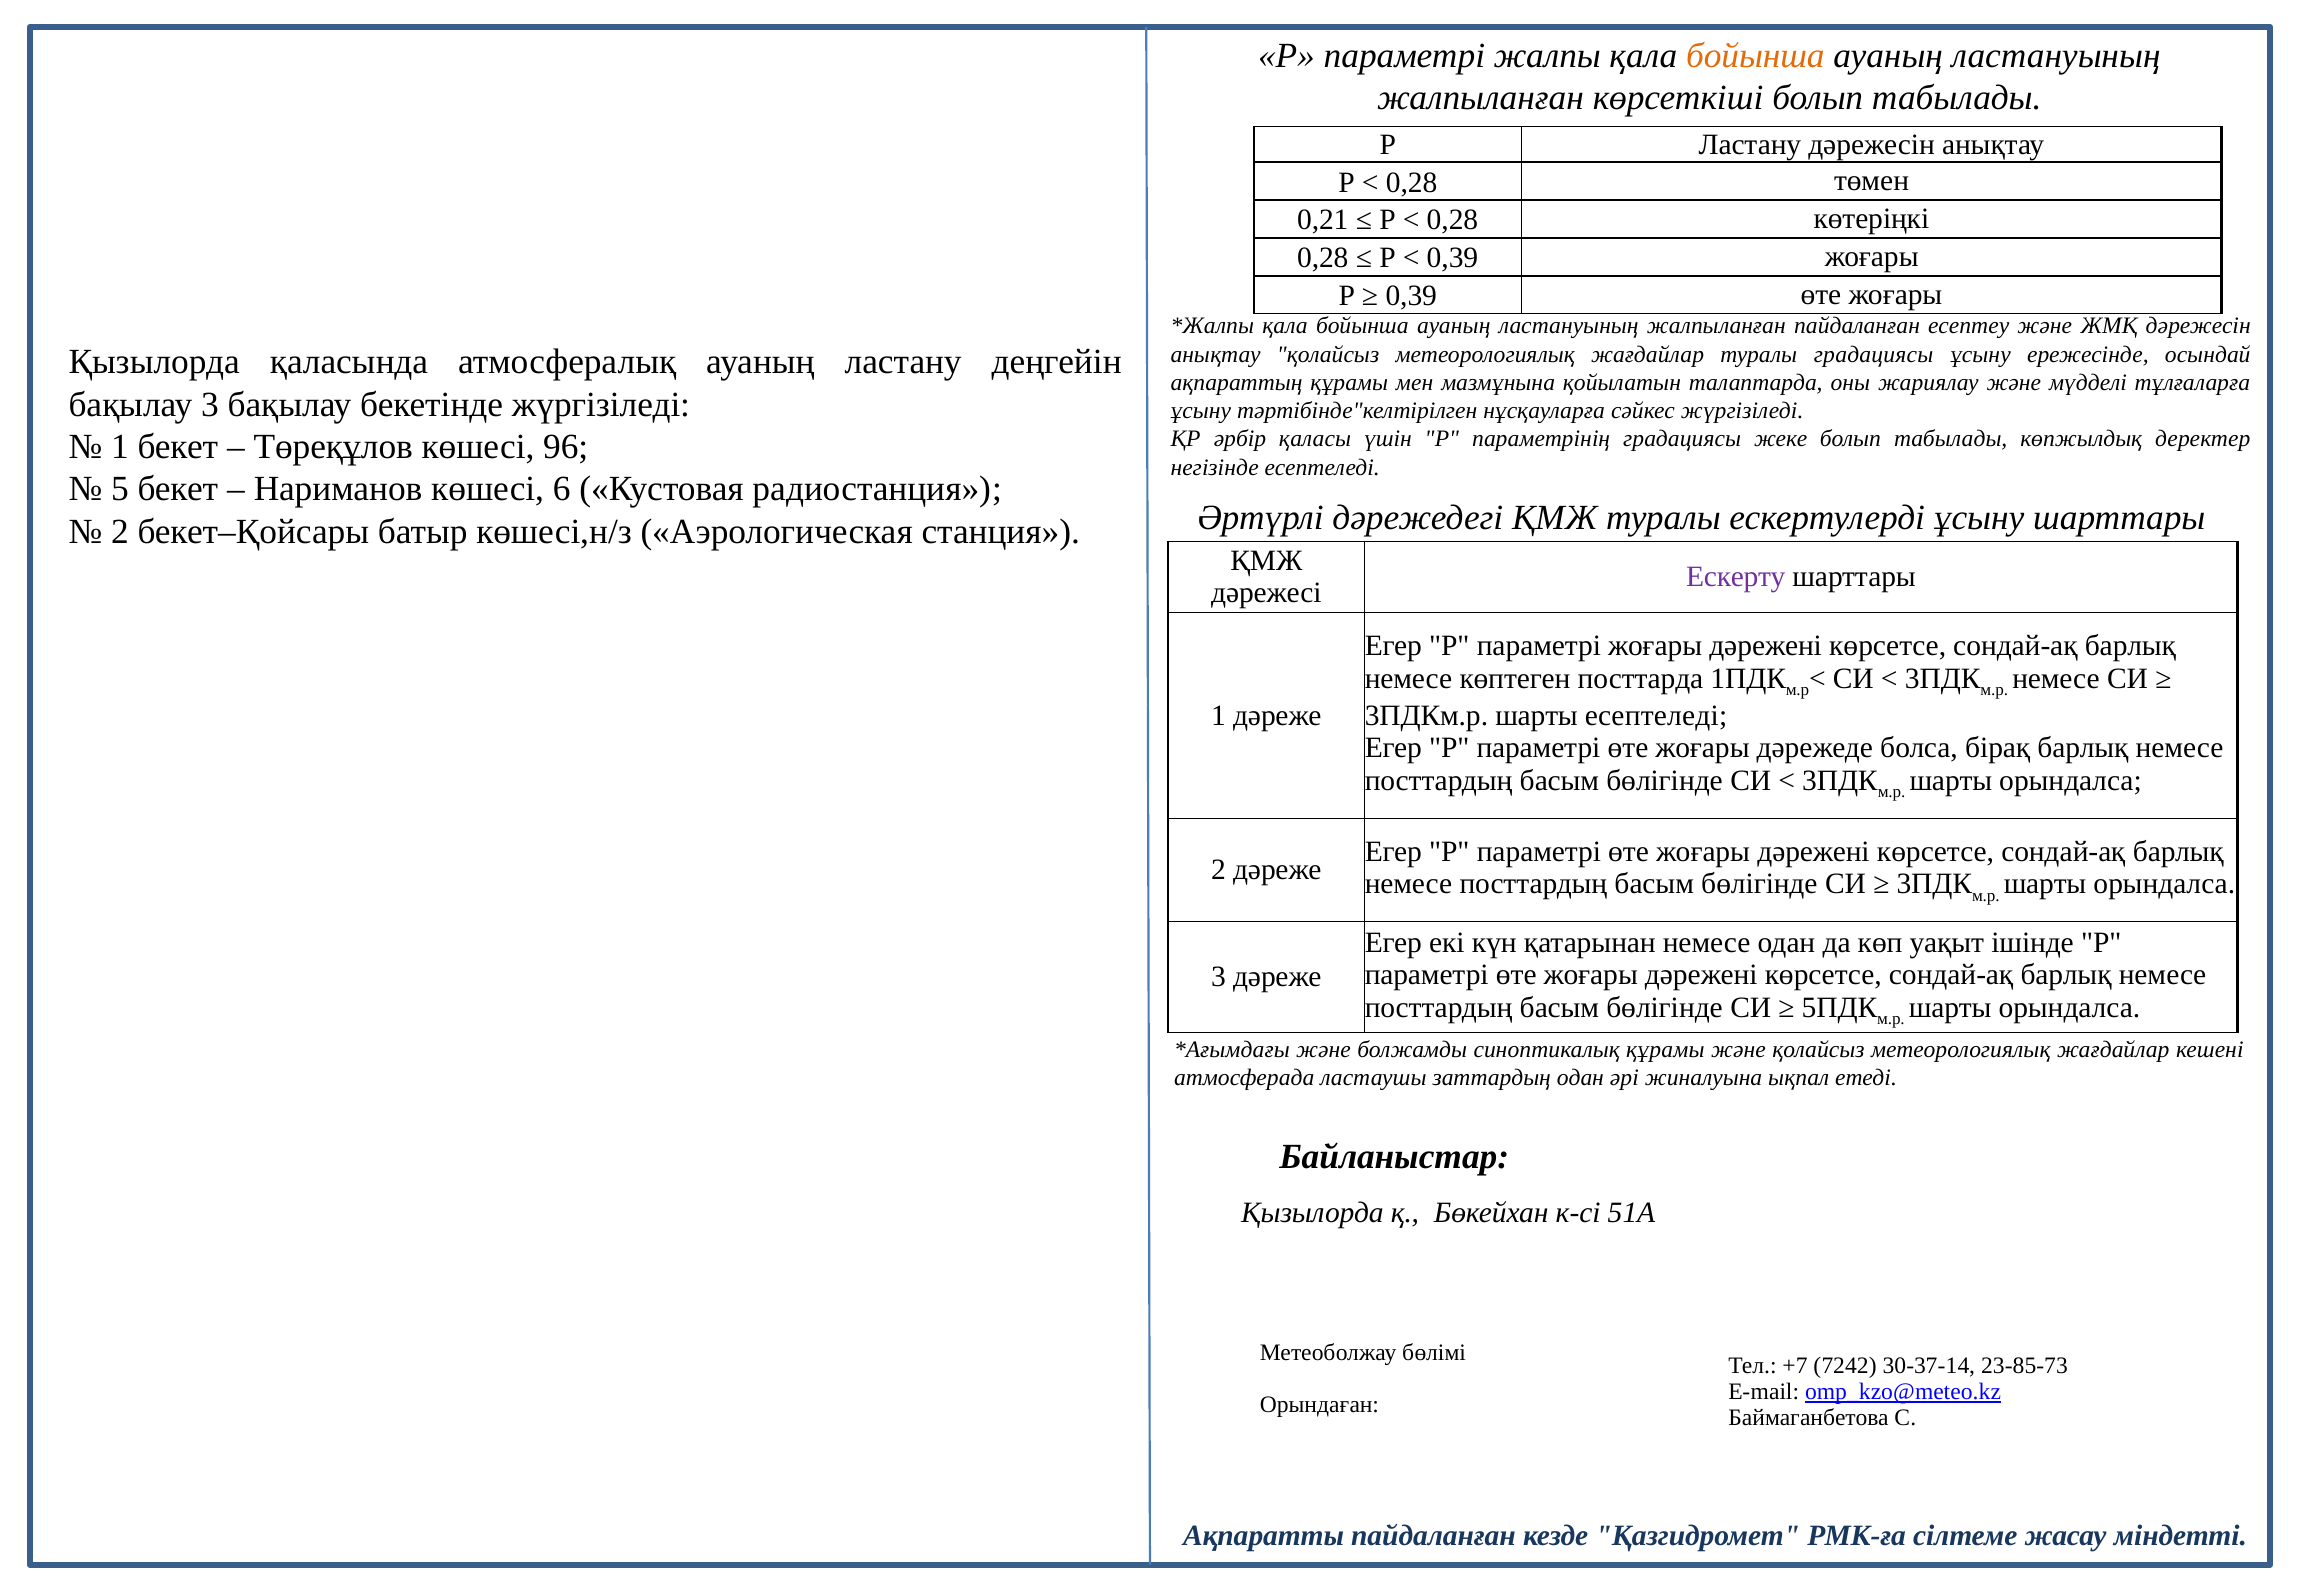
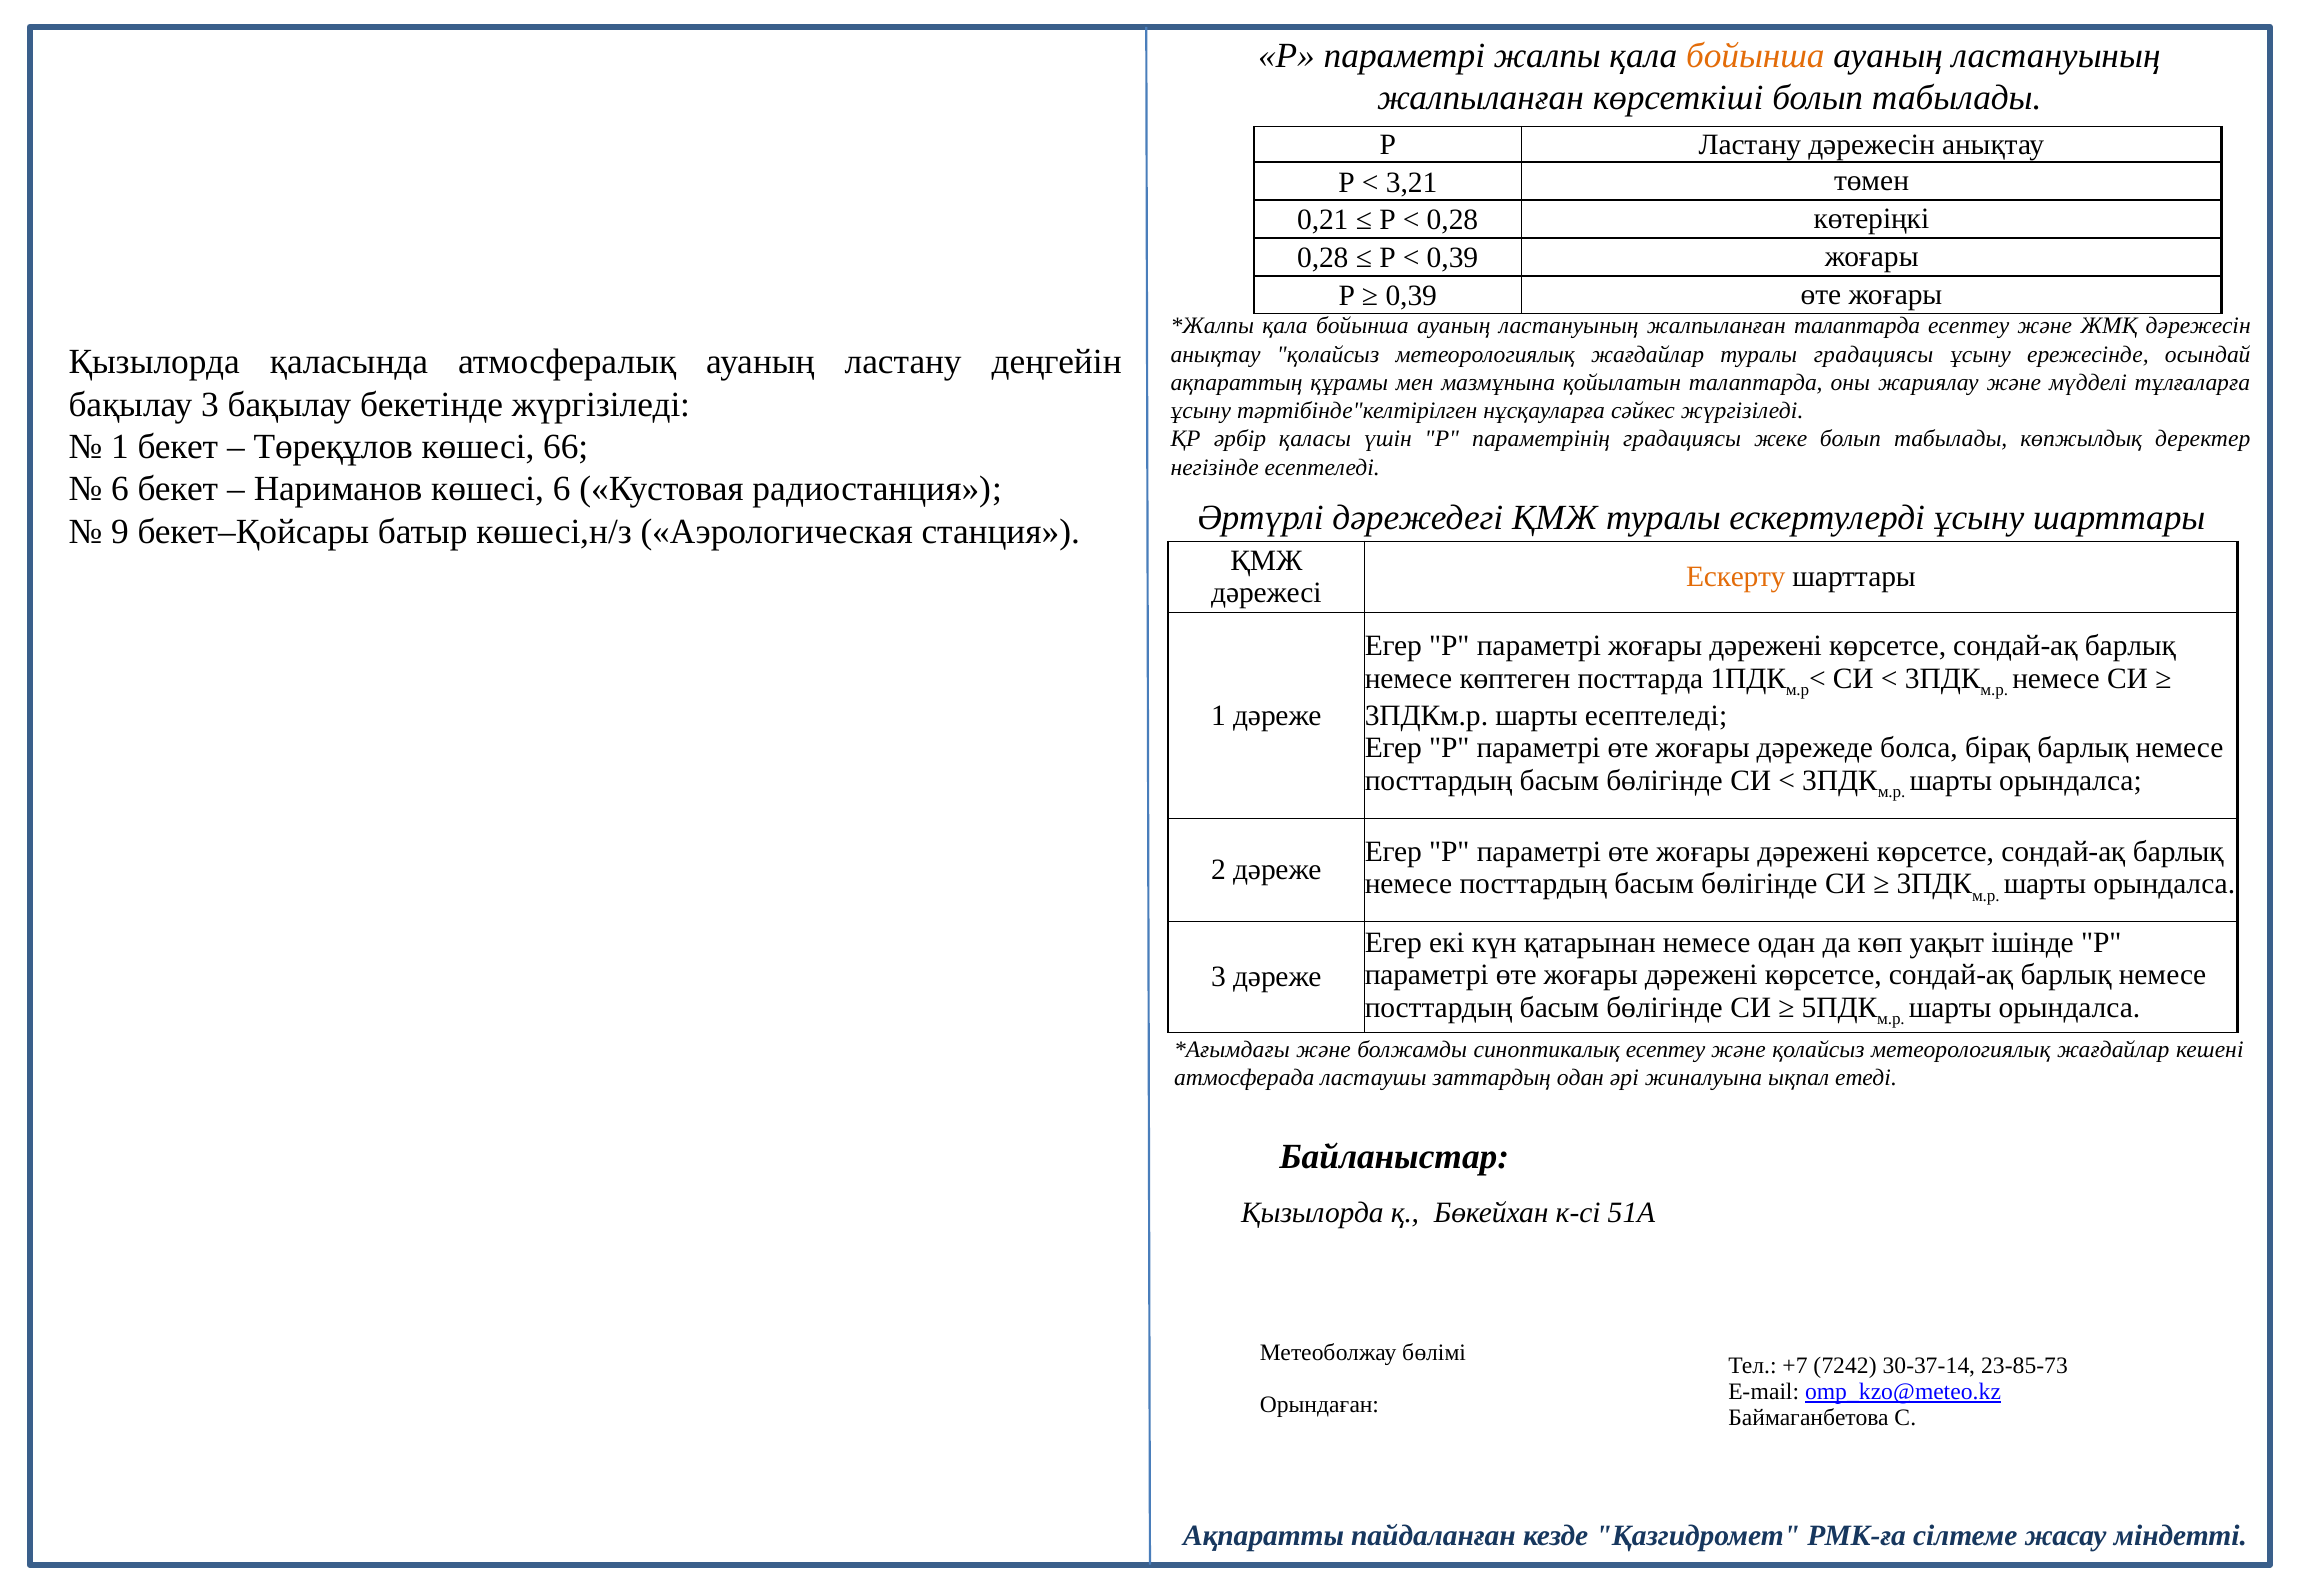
0,28 at (1412, 182): 0,28 -> 3,21
жалпыланған пайдаланған: пайдаланған -> талаптарда
96: 96 -> 66
5 at (120, 489): 5 -> 6
2 at (120, 532): 2 -> 9
Ескерту colour: purple -> orange
синоптикалық құрамы: құрамы -> есептеу
